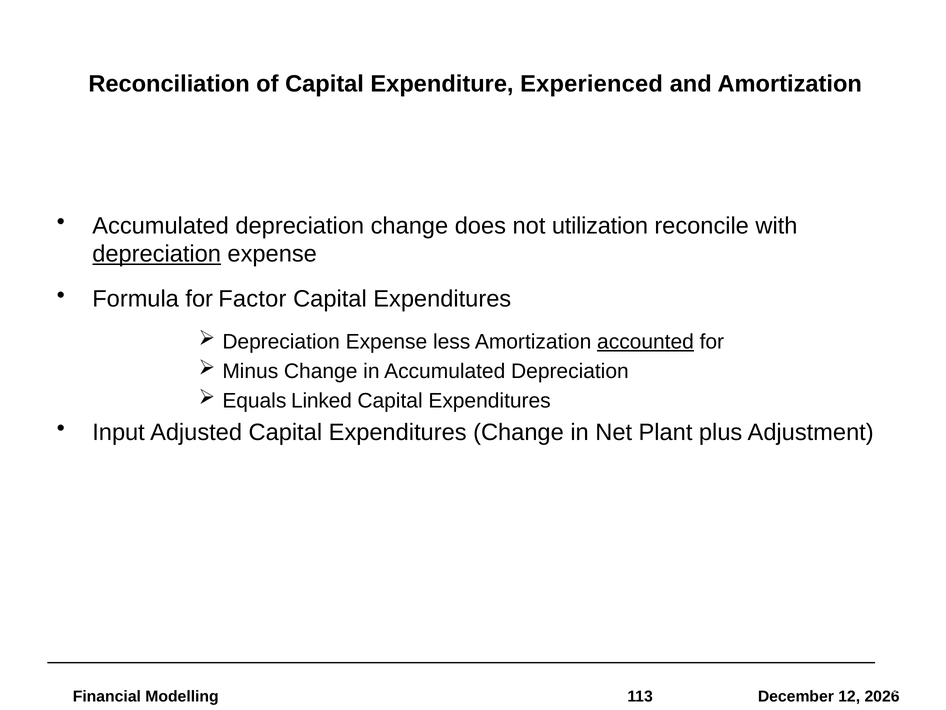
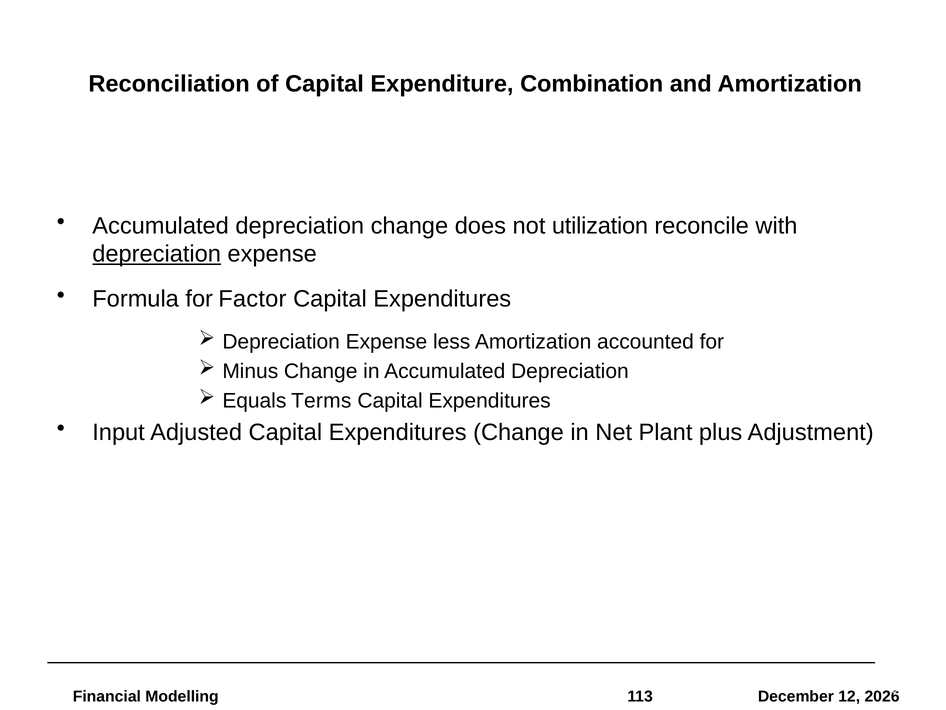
Experienced: Experienced -> Combination
accounted underline: present -> none
Linked: Linked -> Terms
